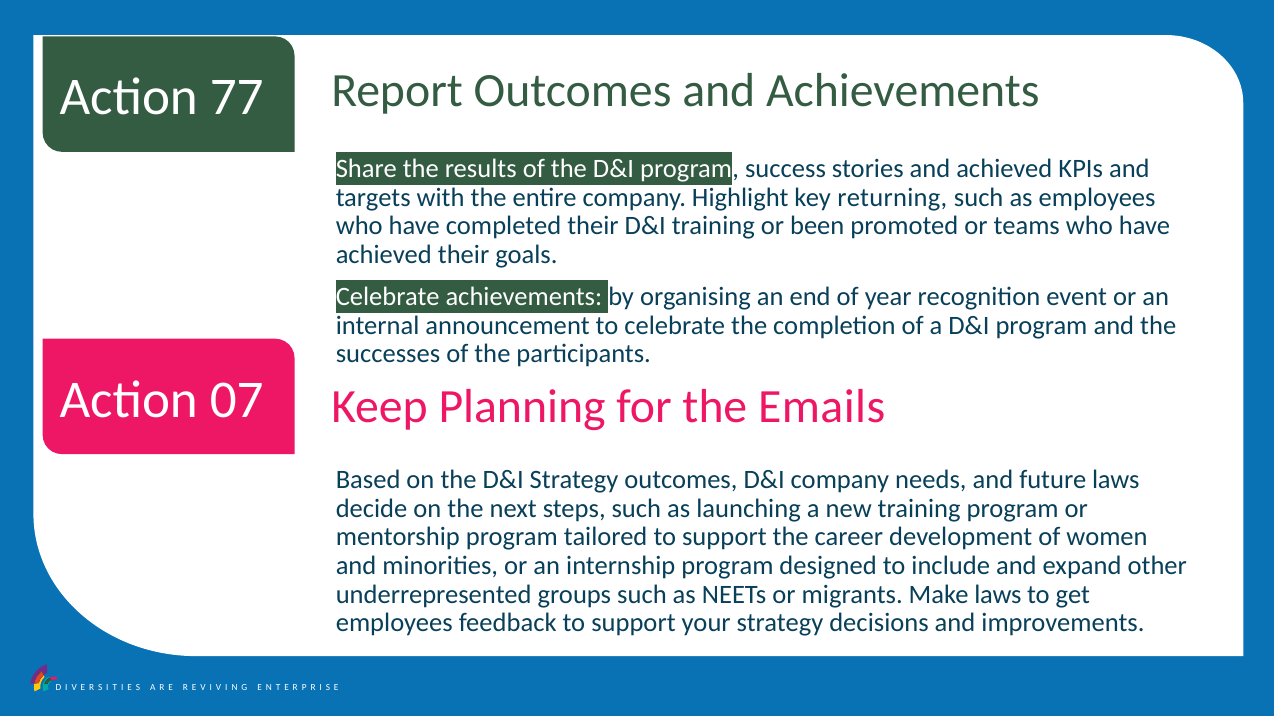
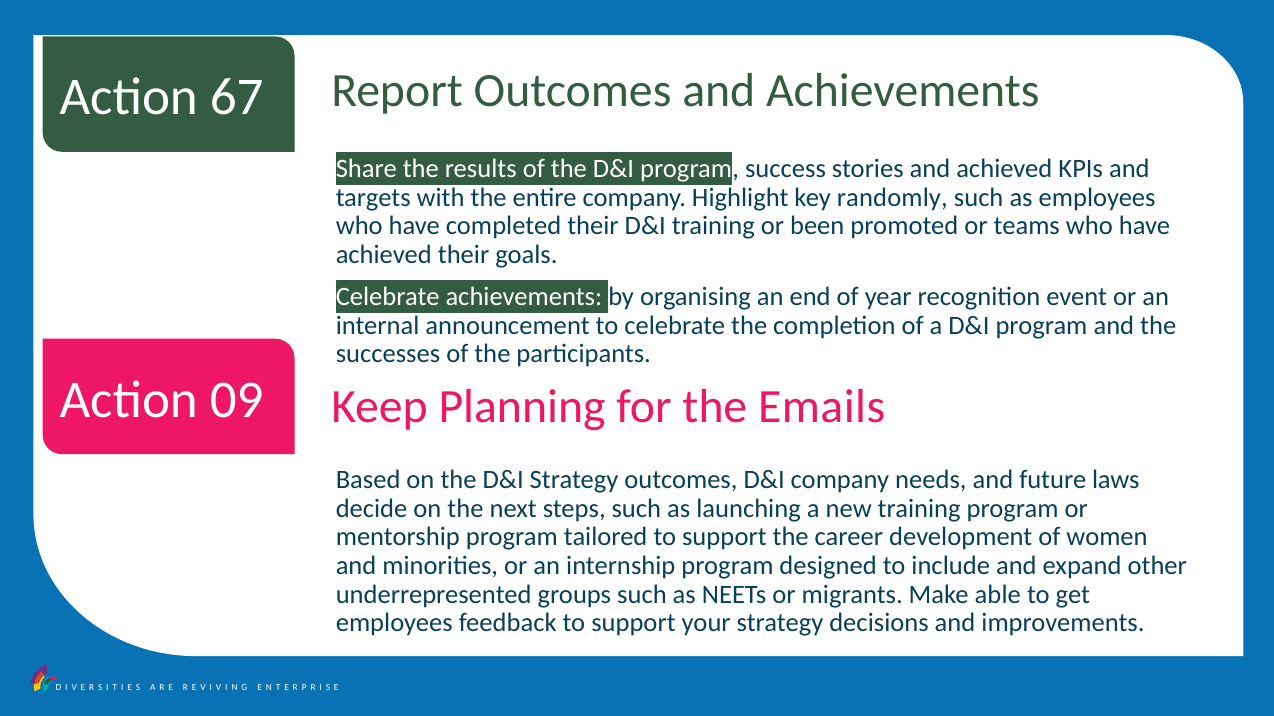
77: 77 -> 67
returning: returning -> randomly
07: 07 -> 09
Make laws: laws -> able
